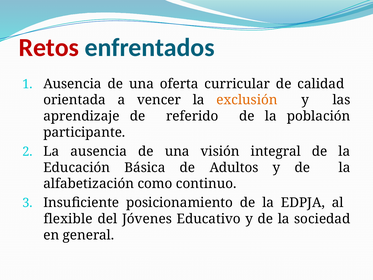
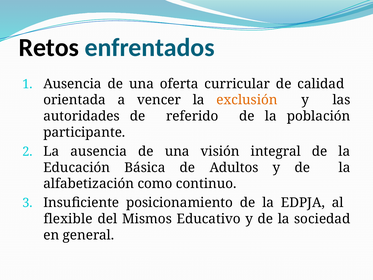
Retos colour: red -> black
aprendizaje: aprendizaje -> autoridades
Jóvenes: Jóvenes -> Mismos
